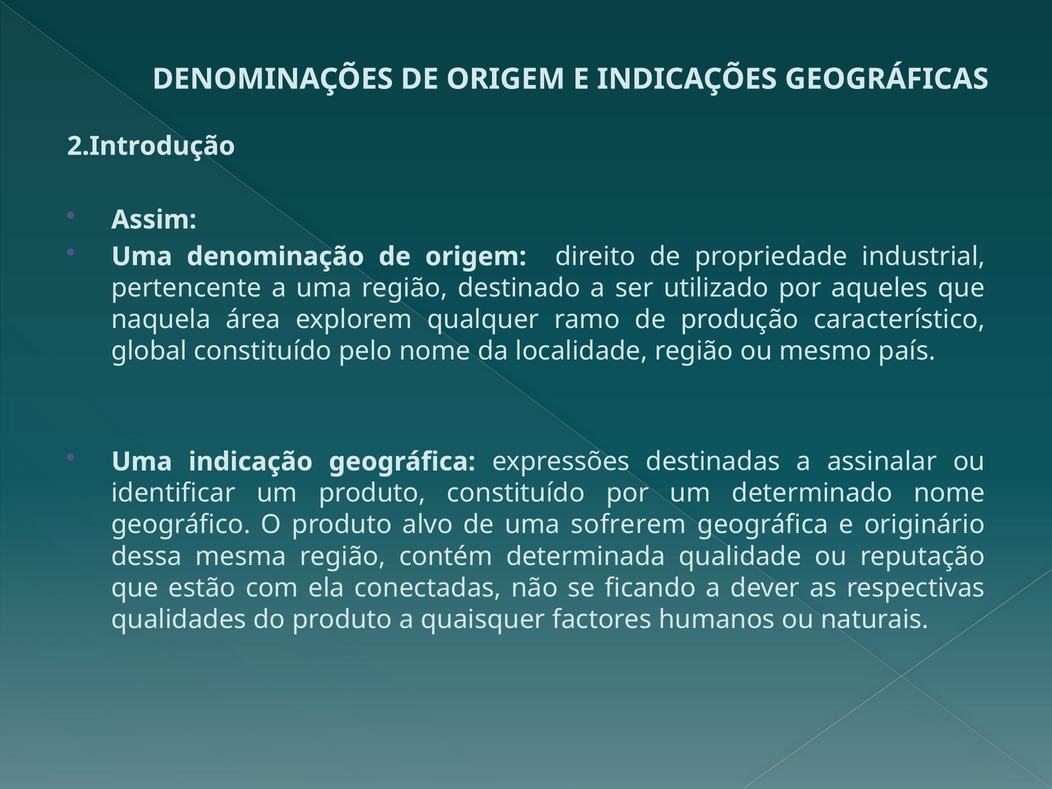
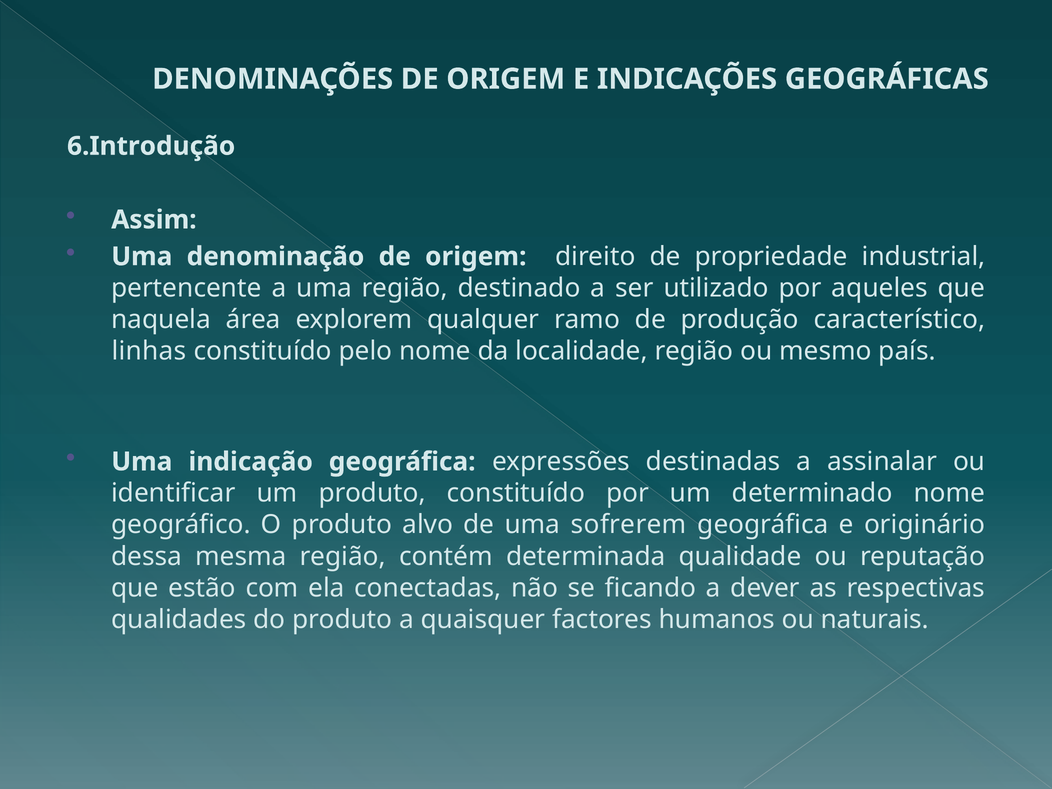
2.Introdução: 2.Introdução -> 6.Introdução
global: global -> linhas
